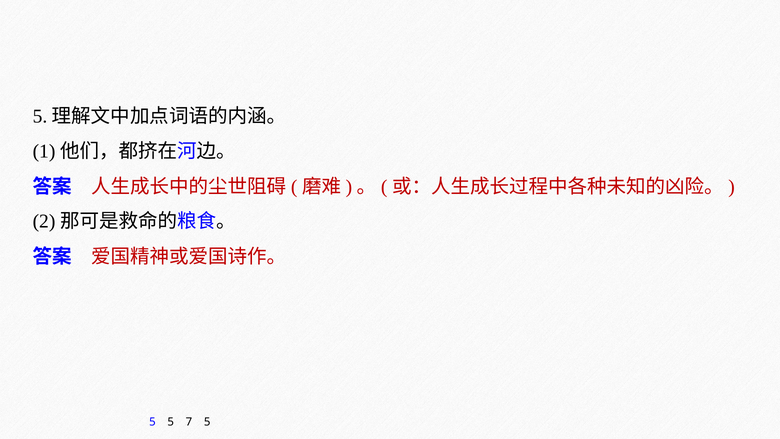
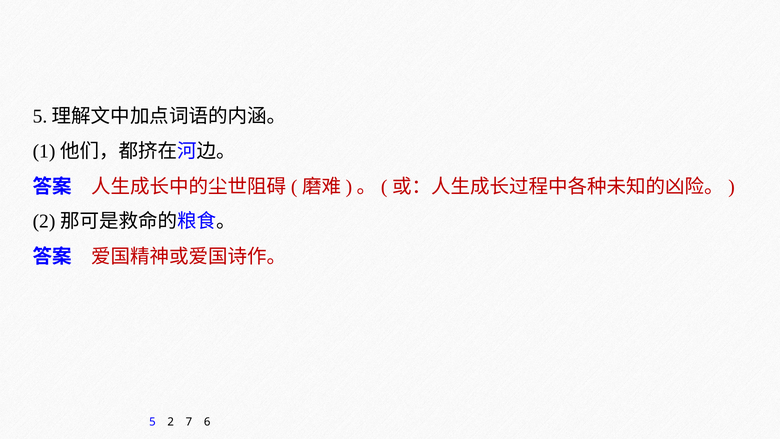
5 5: 5 -> 2
7 5: 5 -> 6
